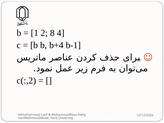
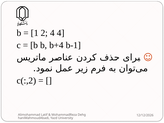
2 8: 8 -> 4
